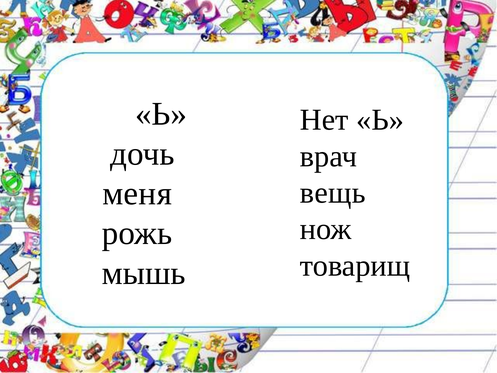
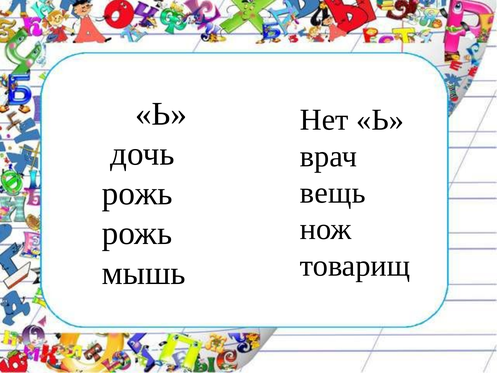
меня at (137, 193): меня -> рожь
